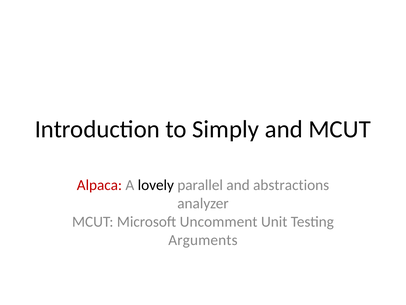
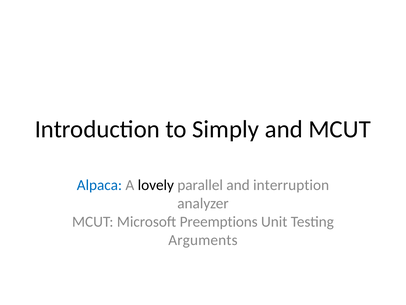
Alpaca colour: red -> blue
abstractions: abstractions -> interruption
Uncomment: Uncomment -> Preemptions
